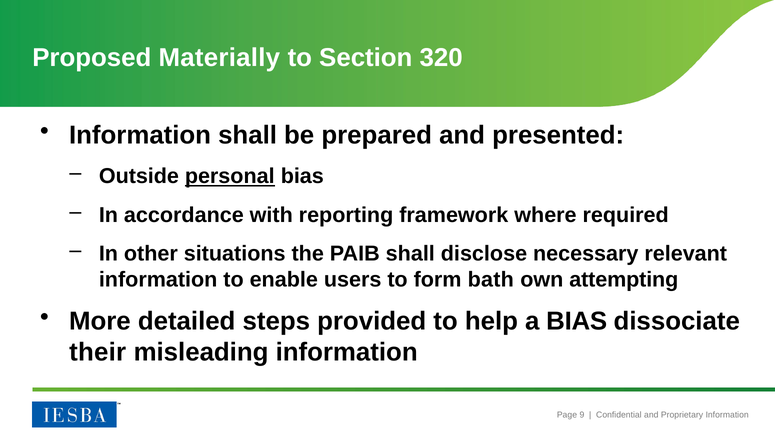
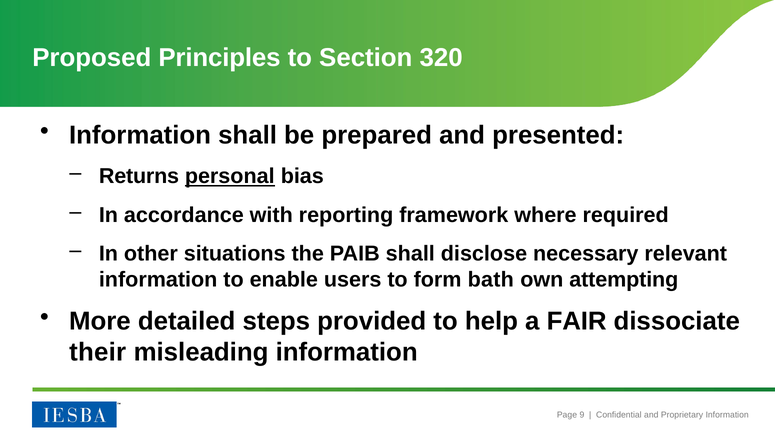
Materially: Materially -> Principles
Outside: Outside -> Returns
a BIAS: BIAS -> FAIR
